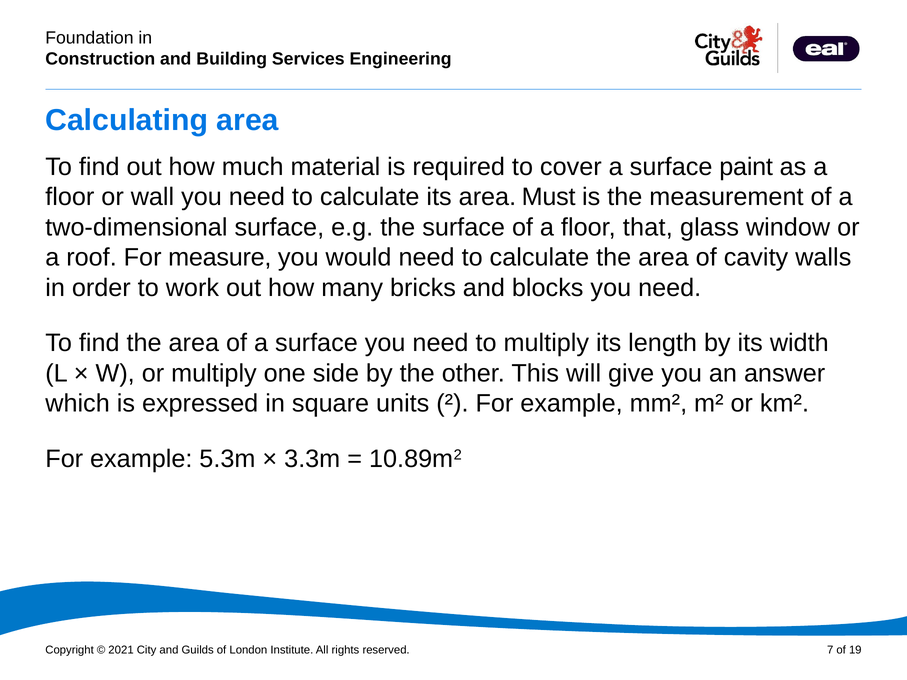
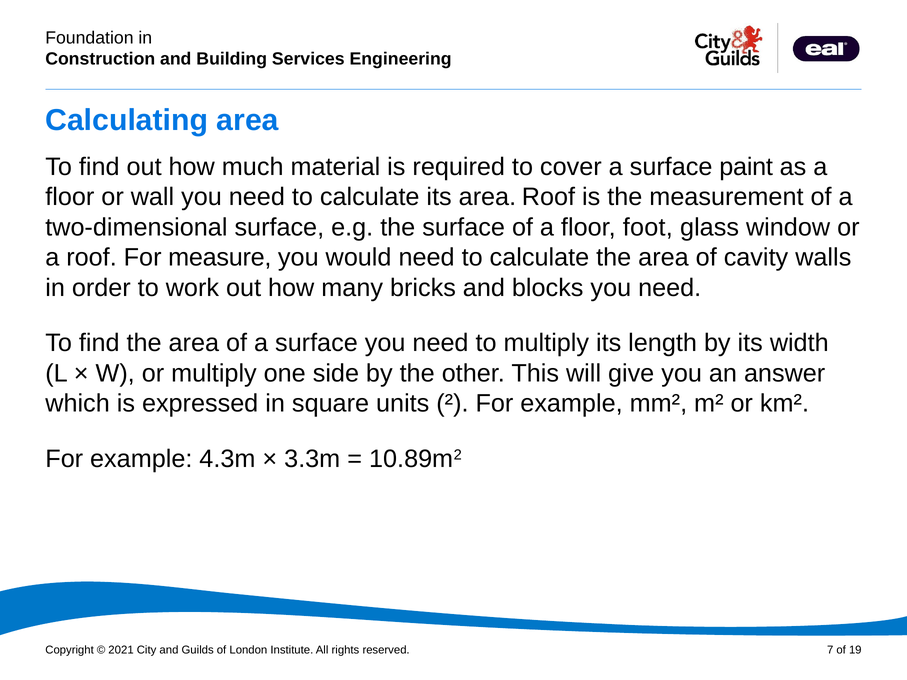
area Must: Must -> Roof
that: that -> foot
5.3m: 5.3m -> 4.3m
